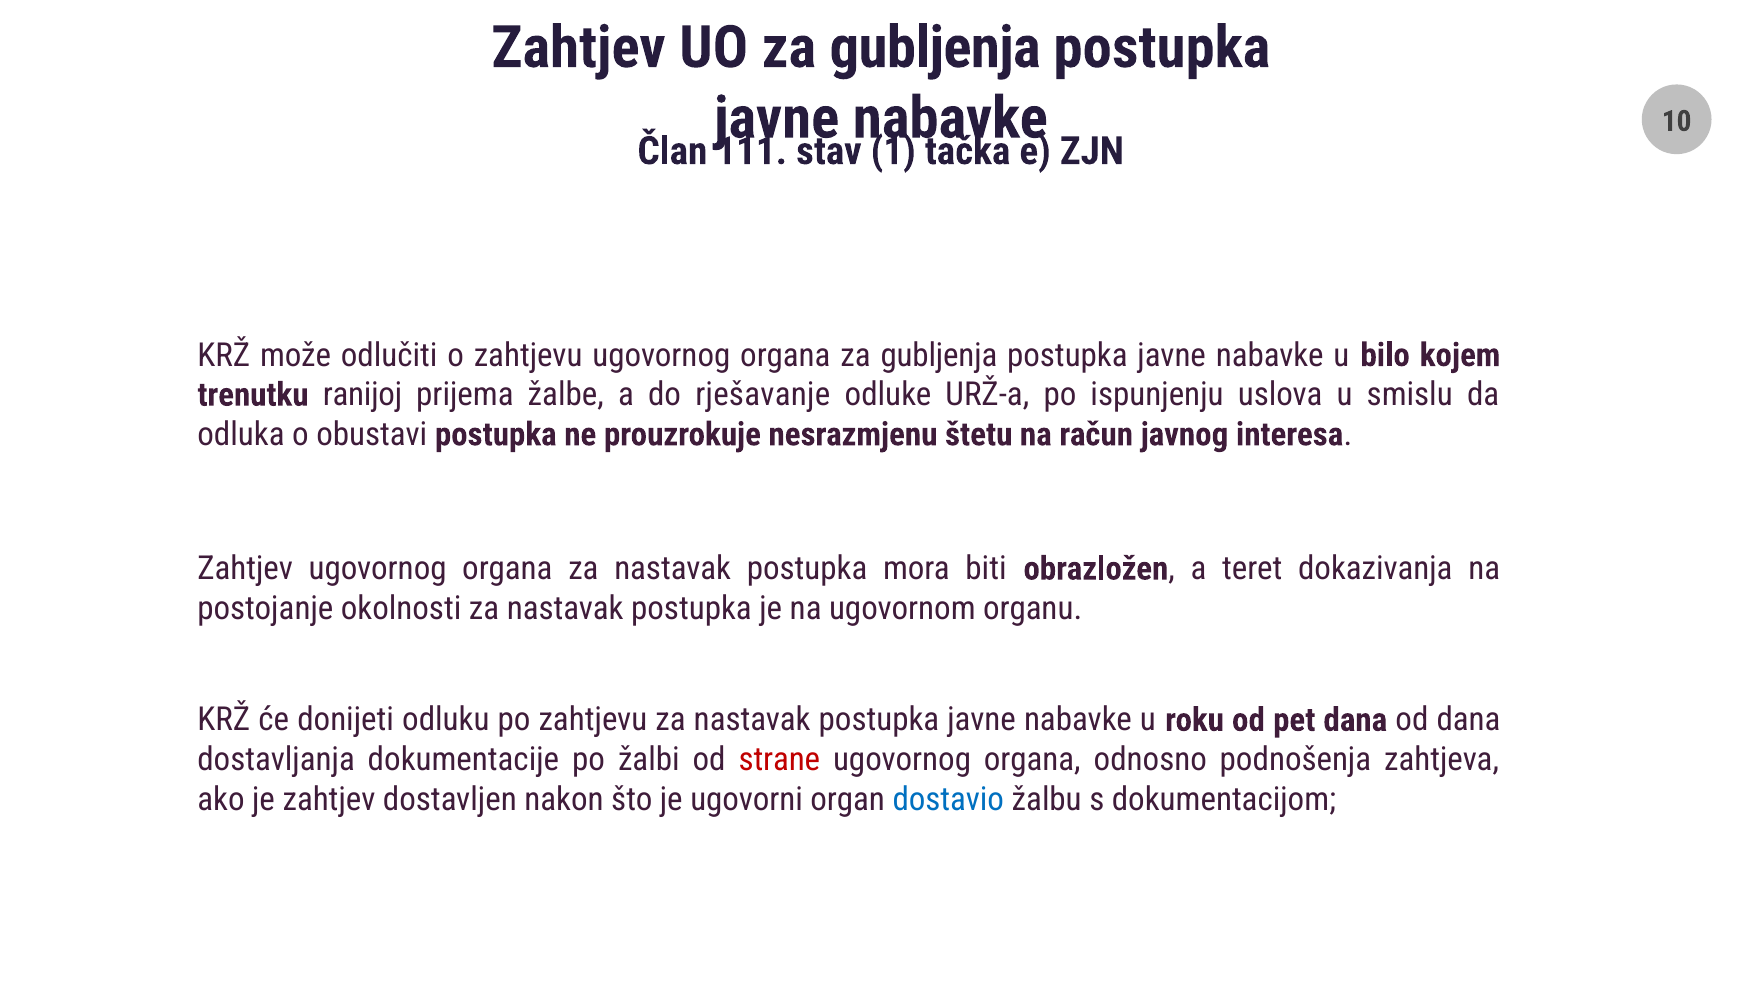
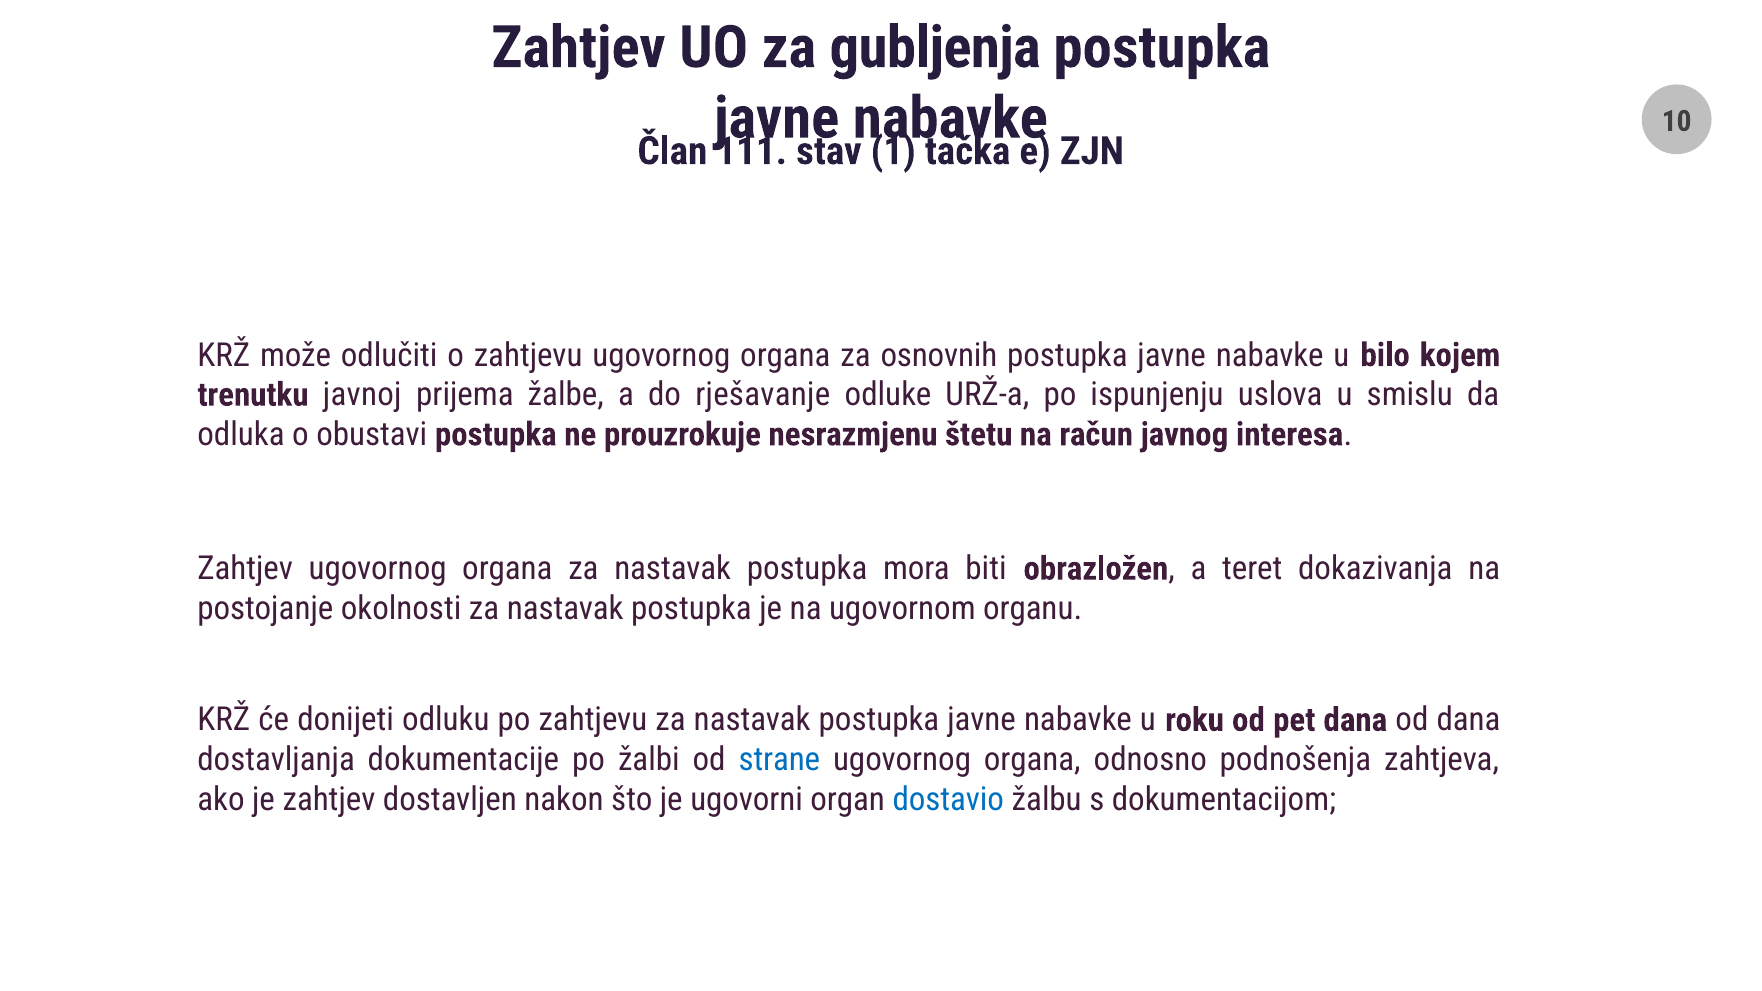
organa za gubljenja: gubljenja -> osnovnih
ranijoj: ranijoj -> javnoj
strane colour: red -> blue
